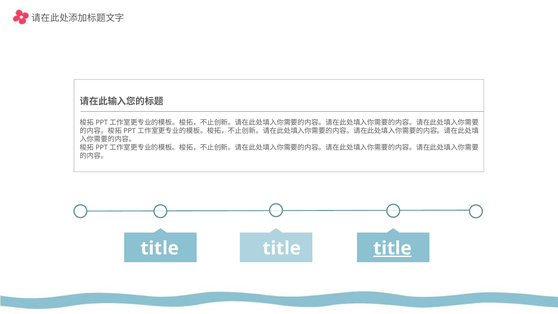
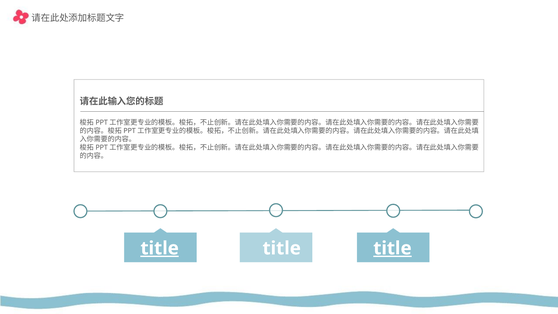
title at (160, 248) underline: none -> present
